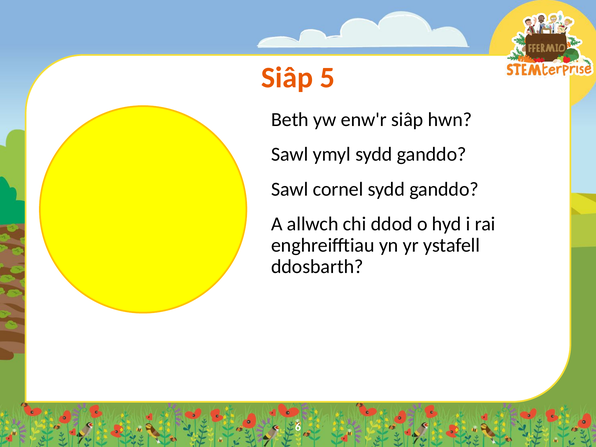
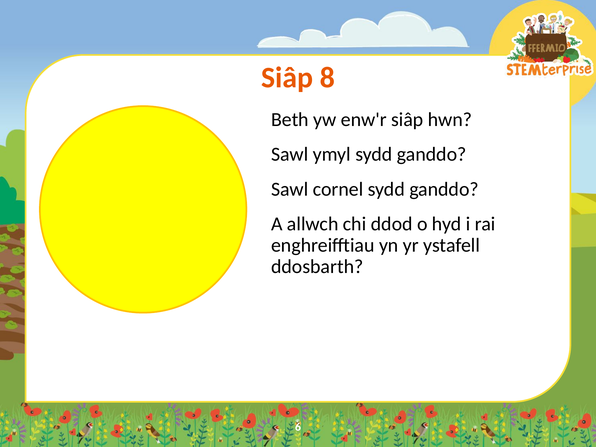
5: 5 -> 8
